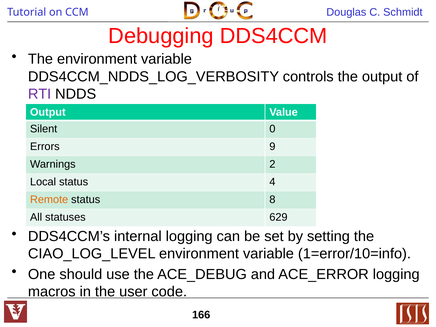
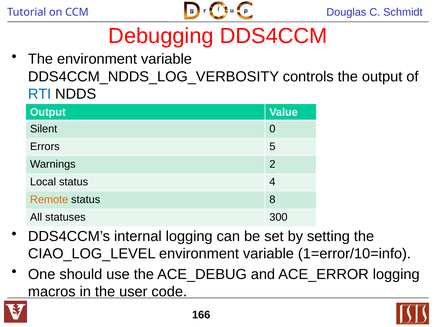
RTI colour: purple -> blue
9: 9 -> 5
629: 629 -> 300
